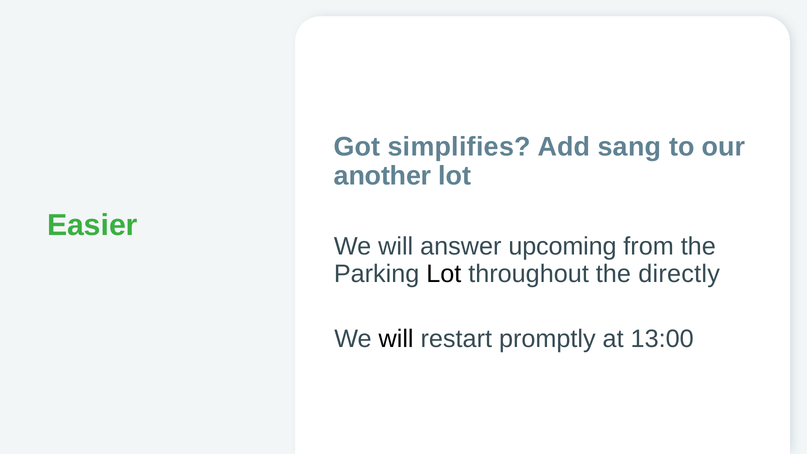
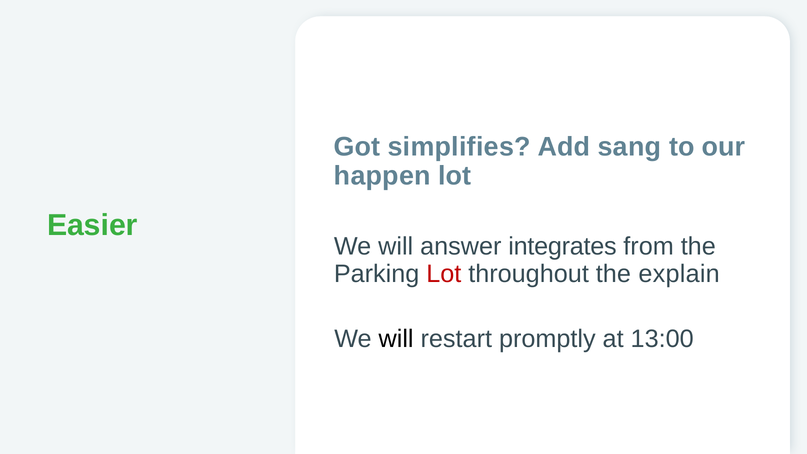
another: another -> happen
upcoming: upcoming -> integrates
Lot at (444, 274) colour: black -> red
directly: directly -> explain
